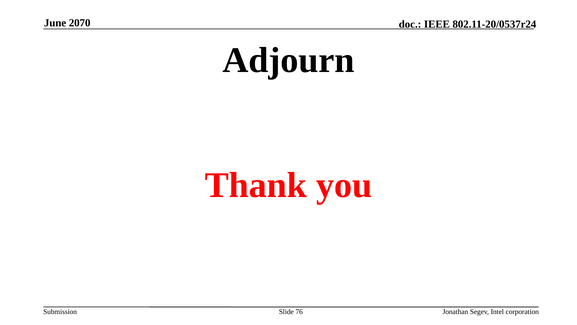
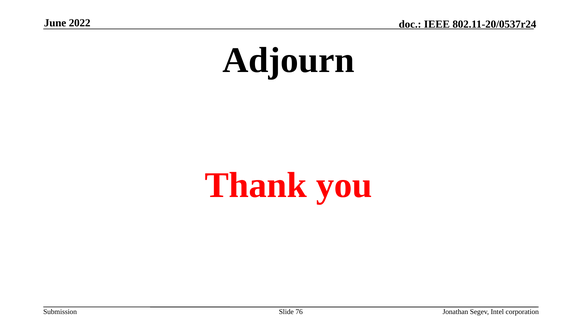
2070: 2070 -> 2022
